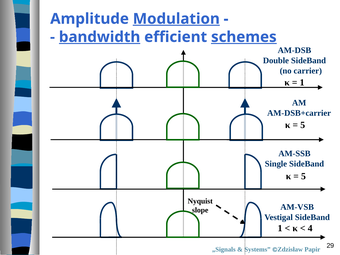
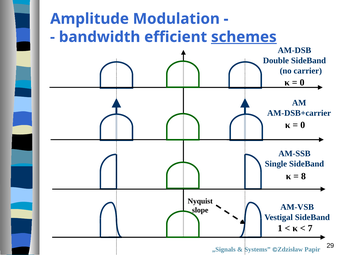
Modulation underline: present -> none
bandwidth underline: present -> none
1 at (302, 83): 1 -> 0
5 at (303, 125): 5 -> 0
5 at (303, 176): 5 -> 8
4: 4 -> 7
